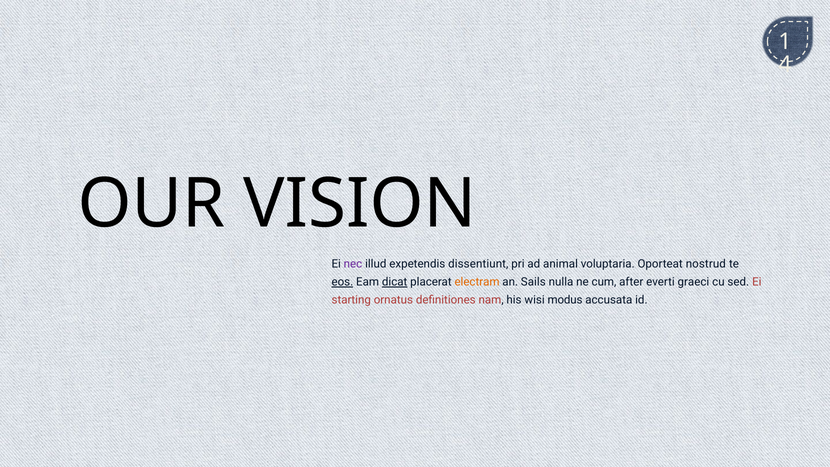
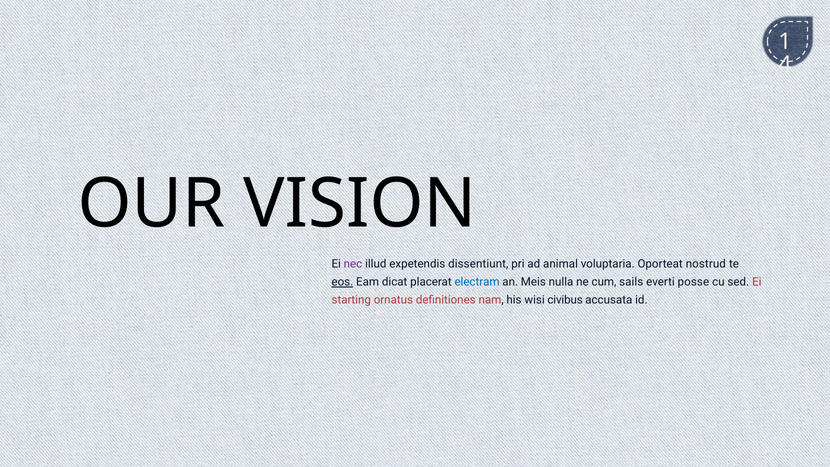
dicat underline: present -> none
electram colour: orange -> blue
Sails: Sails -> Meis
after: after -> sails
graeci: graeci -> posse
modus: modus -> civibus
